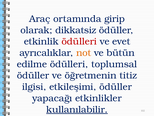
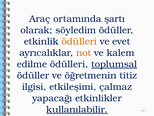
girip: girip -> şartı
dikkatsiz: dikkatsiz -> söyledim
ödülleri at (79, 41) colour: red -> orange
bütün: bütün -> kalem
toplumsal underline: none -> present
etkileşimi ödüller: ödüller -> çalmaz
